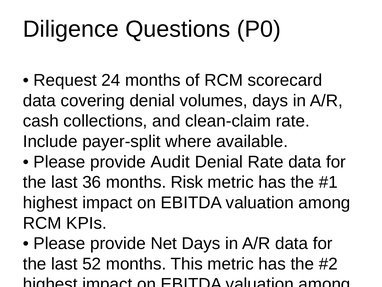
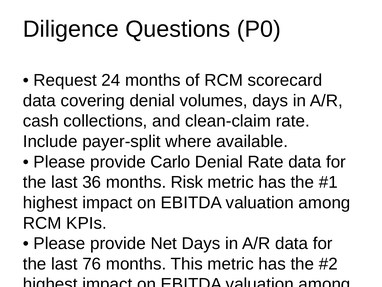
Audit: Audit -> Carlo
52: 52 -> 76
